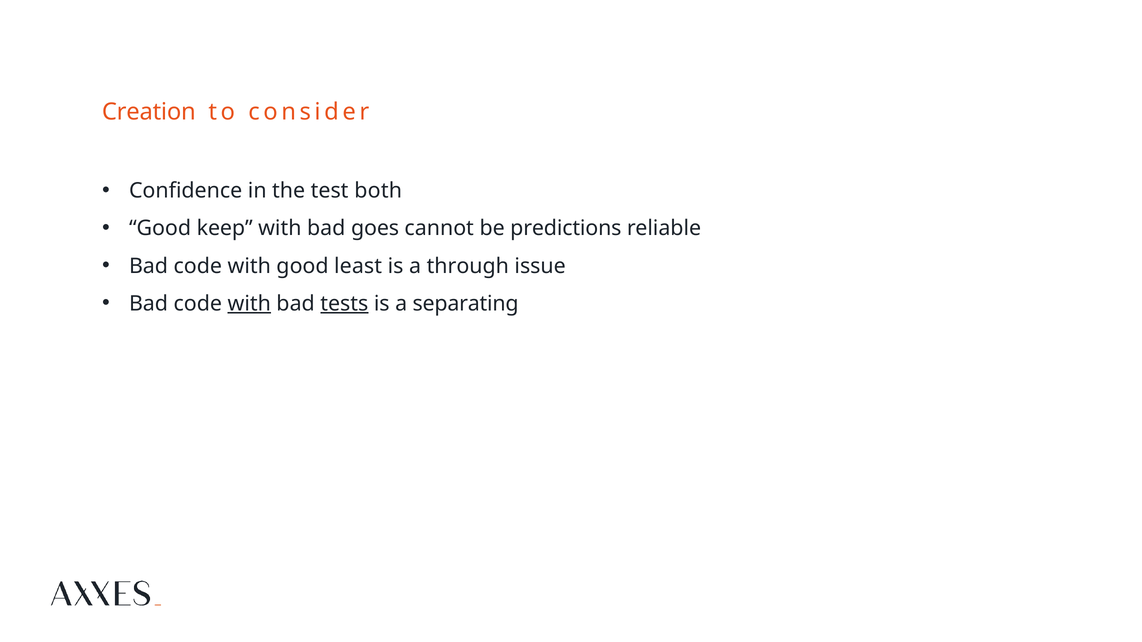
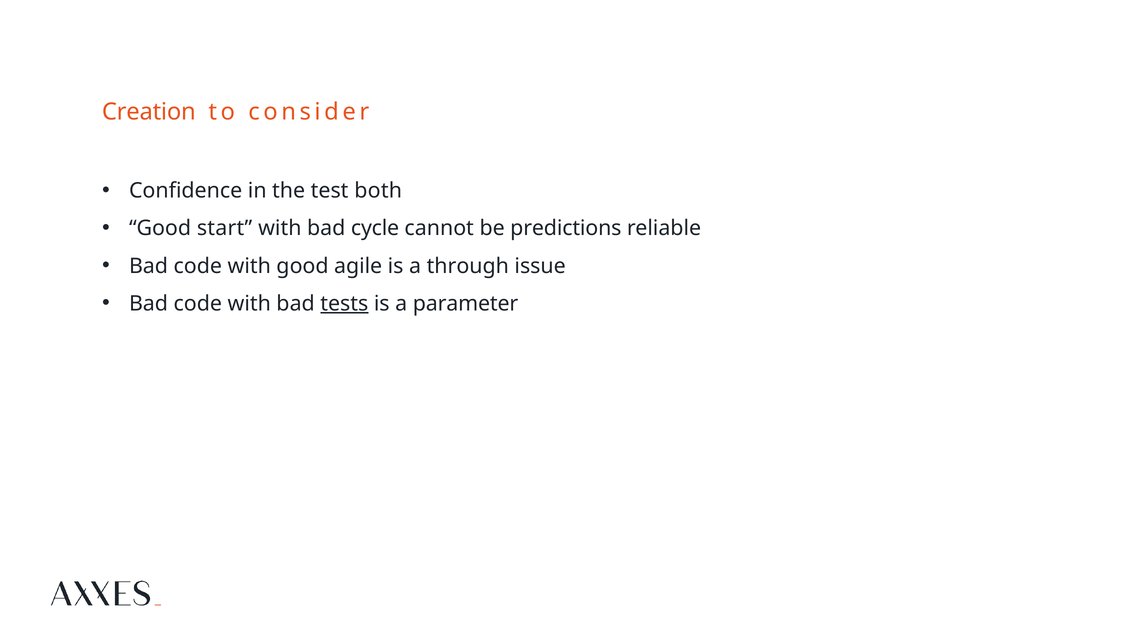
keep: keep -> start
goes: goes -> cycle
least: least -> agile
with at (249, 304) underline: present -> none
separating: separating -> parameter
